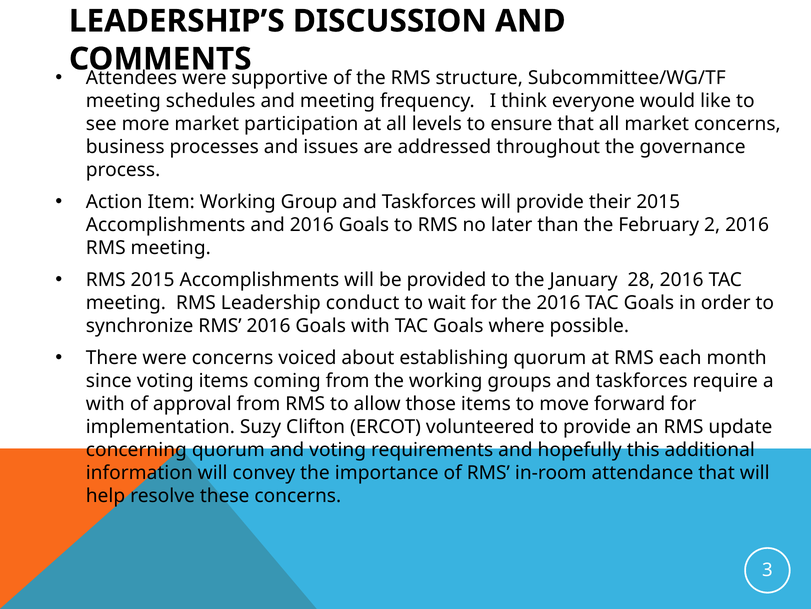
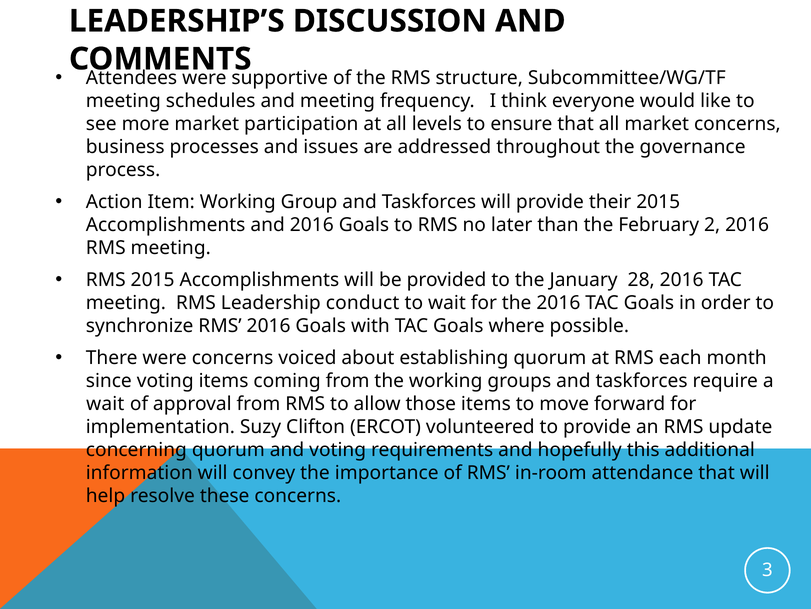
with at (105, 404): with -> wait
